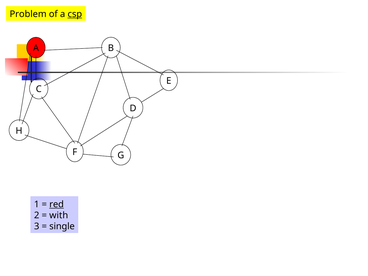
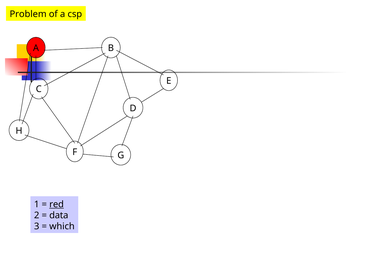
csp underline: present -> none
with: with -> data
single: single -> which
